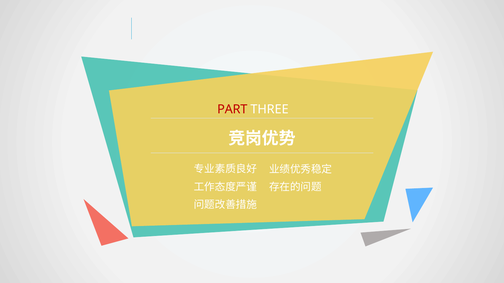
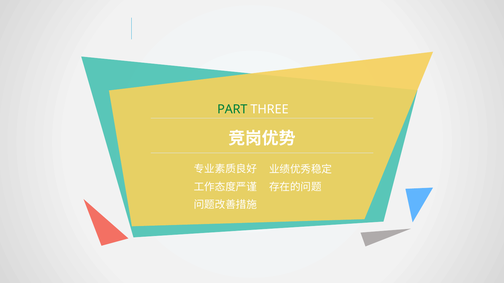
PART colour: red -> green
